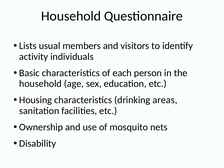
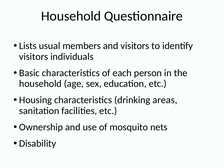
activity at (34, 57): activity -> visitors
